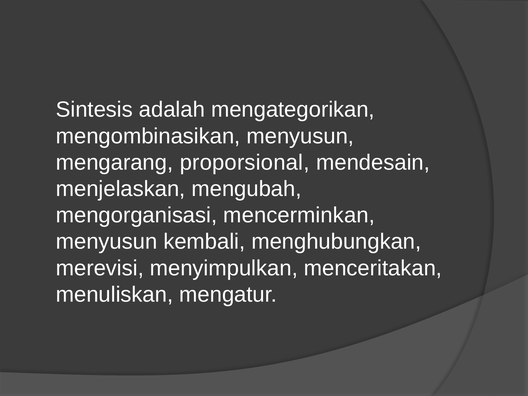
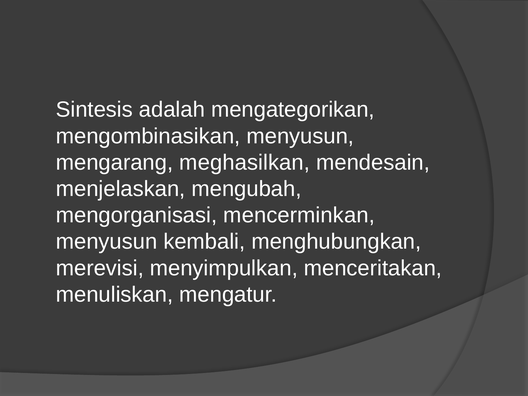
proporsional: proporsional -> meghasilkan
